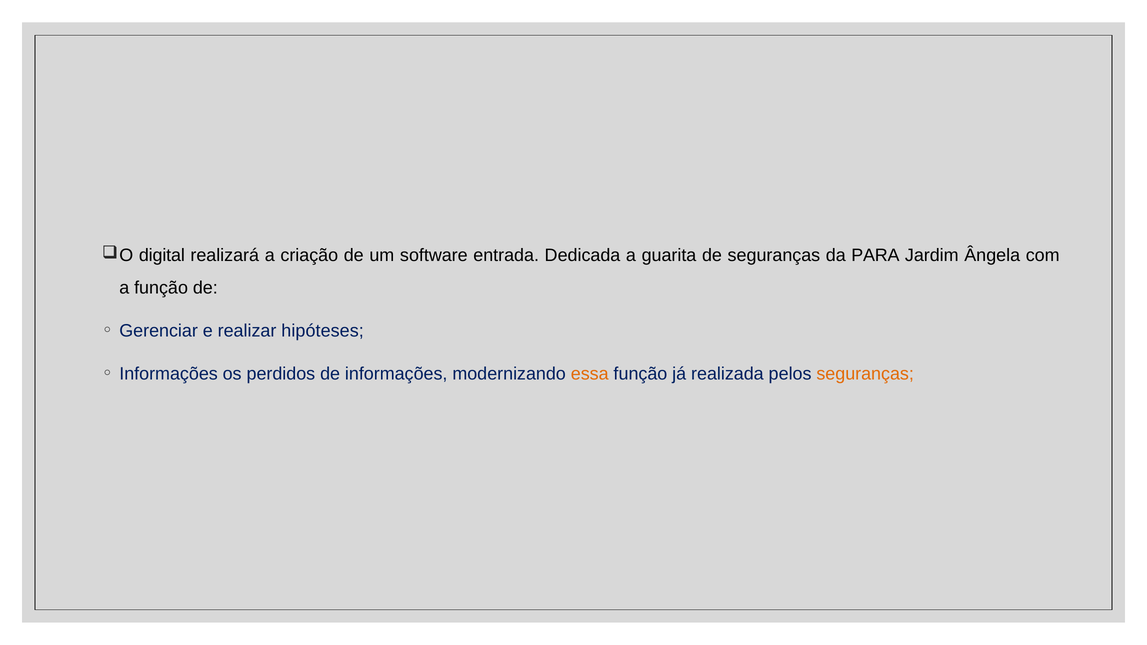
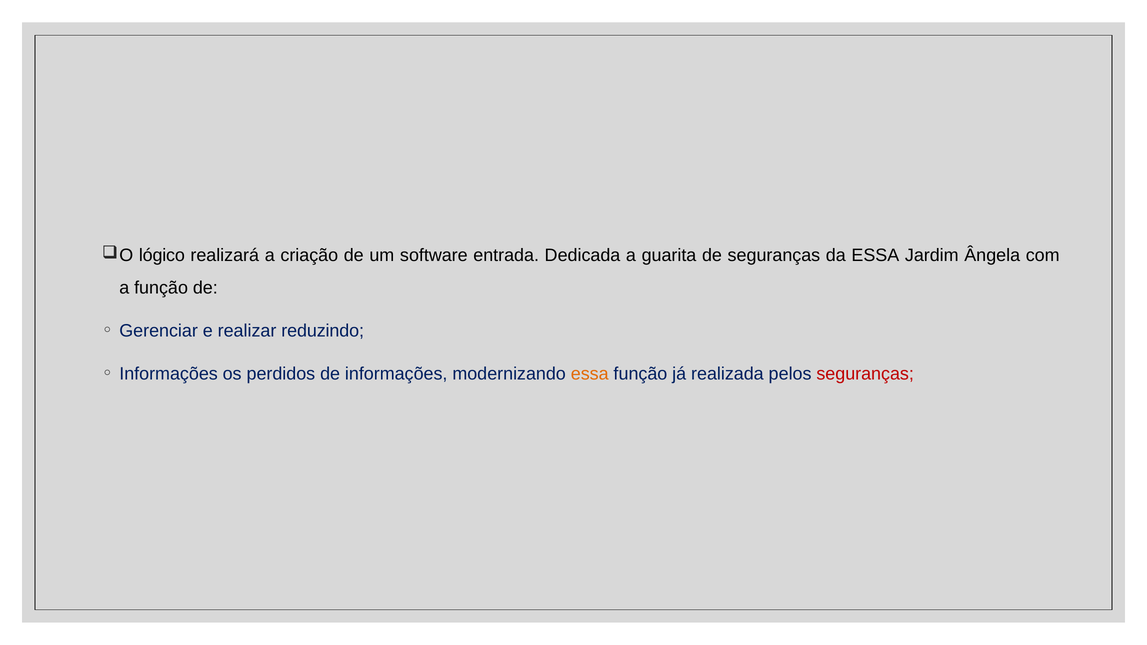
digital: digital -> lógico
da PARA: PARA -> ESSA
hipóteses: hipóteses -> reduzindo
seguranças at (865, 374) colour: orange -> red
